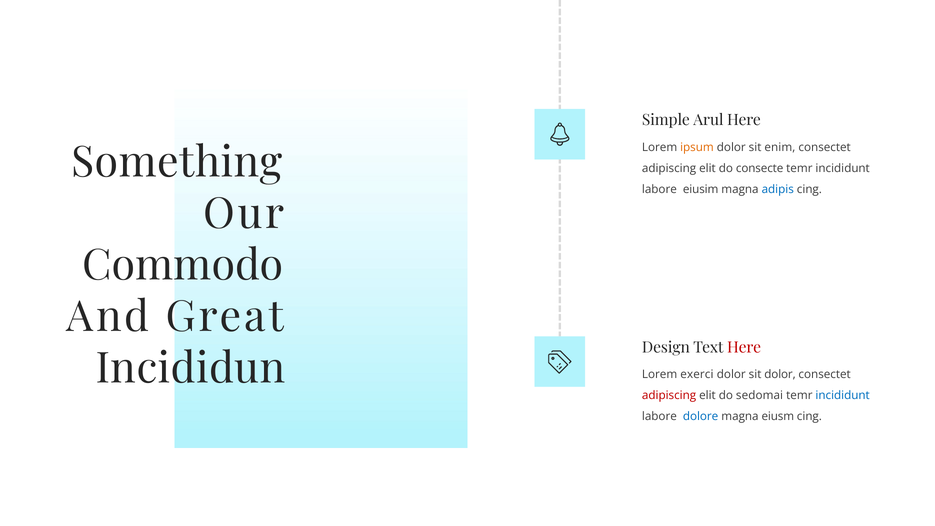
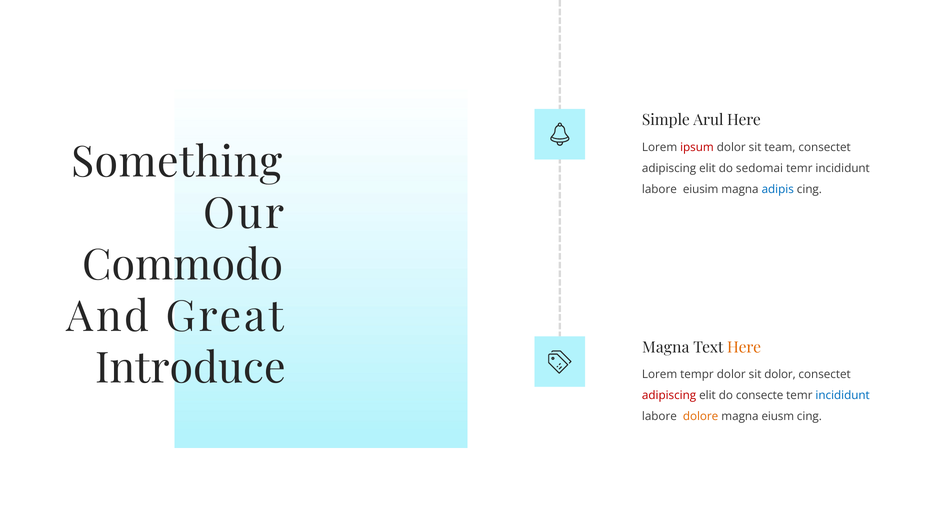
ipsum colour: orange -> red
enim: enim -> team
consecte: consecte -> sedomai
Design at (666, 347): Design -> Magna
Here at (744, 347) colour: red -> orange
Incididun: Incididun -> Introduce
exerci: exerci -> tempr
sedomai: sedomai -> consecte
dolore colour: blue -> orange
